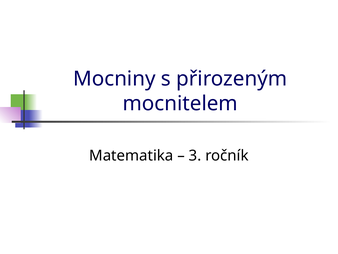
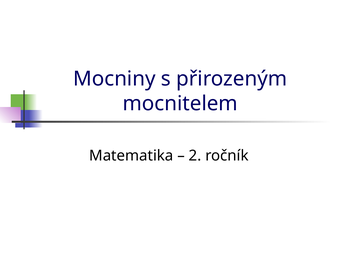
3: 3 -> 2
